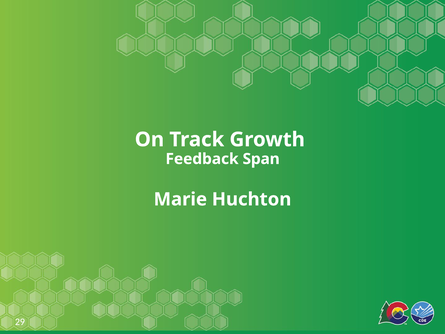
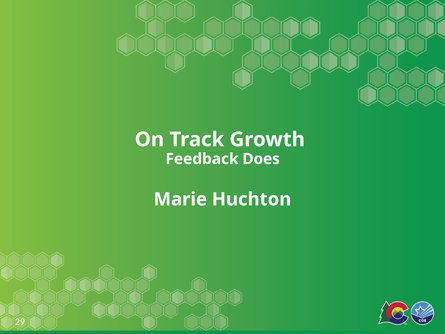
Span: Span -> Does
